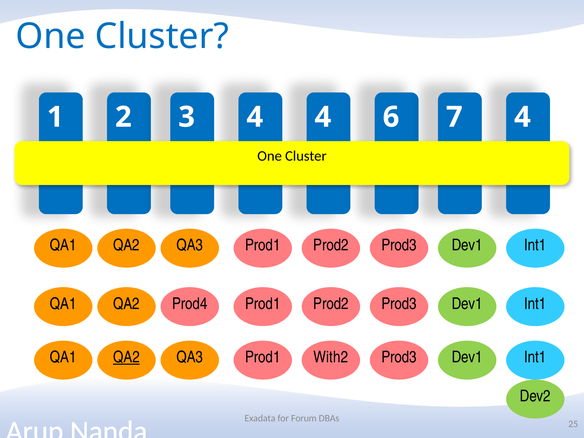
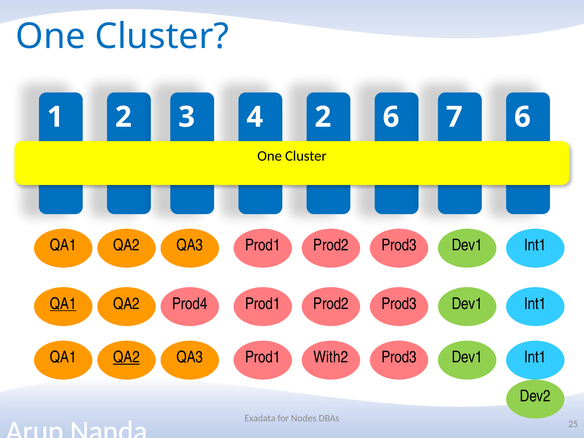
4 4: 4 -> 2
7 4: 4 -> 6
QA1 at (63, 304) underline: none -> present
Forum: Forum -> Nodes
